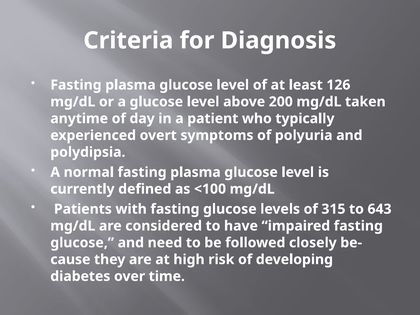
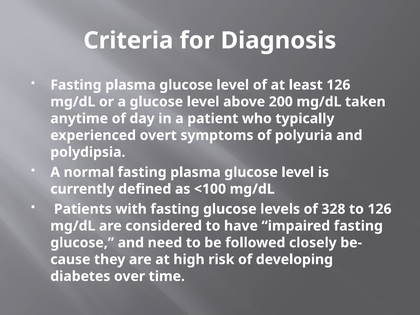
315: 315 -> 328
to 643: 643 -> 126
